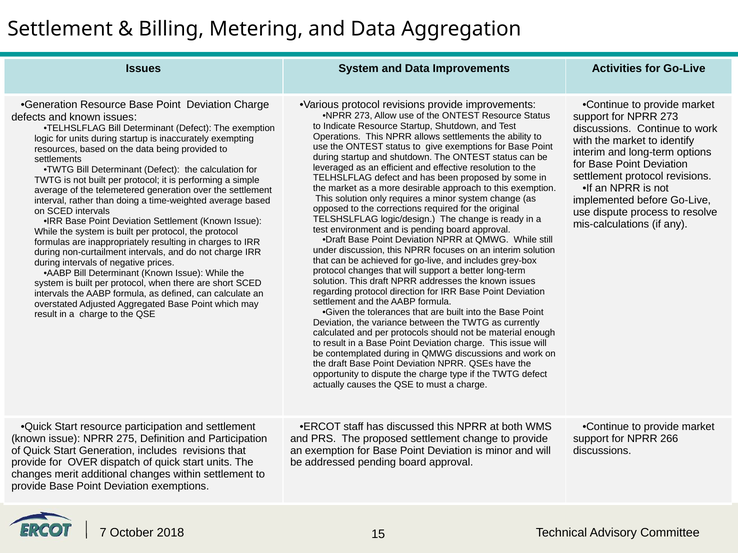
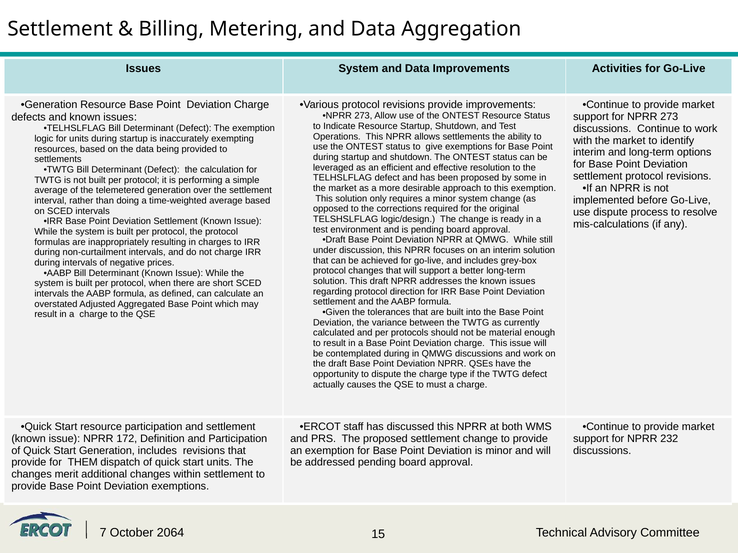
275: 275 -> 172
266: 266 -> 232
for OVER: OVER -> THEM
2018: 2018 -> 2064
